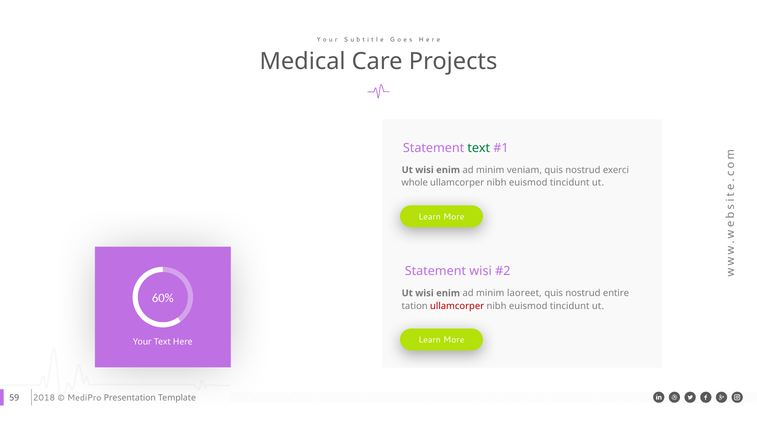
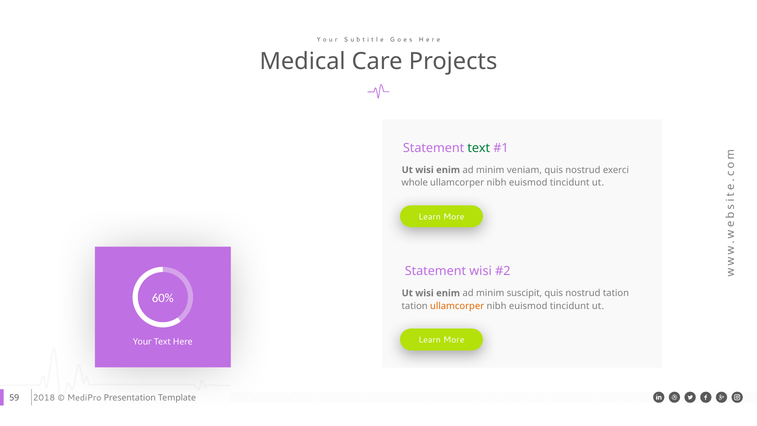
laoreet: laoreet -> suscipit
nostrud entire: entire -> tation
ullamcorper at (457, 306) colour: red -> orange
